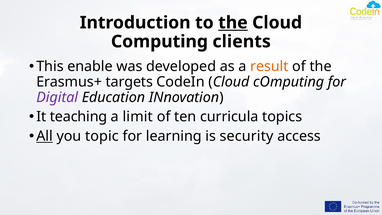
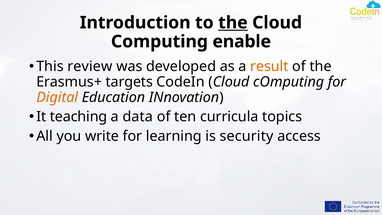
clients: clients -> enable
enable: enable -> review
Digital colour: purple -> orange
limit: limit -> data
All underline: present -> none
topic: topic -> write
